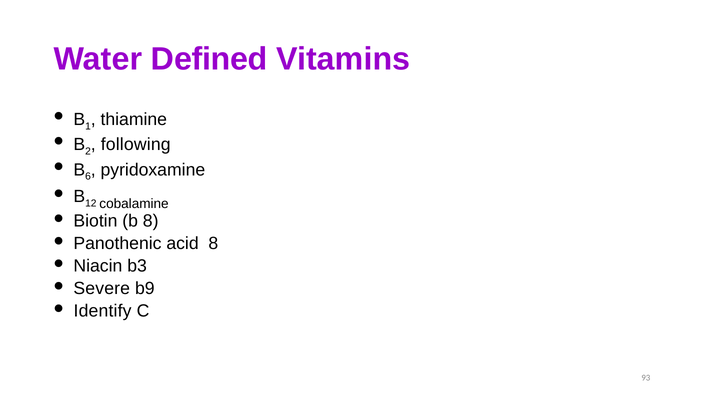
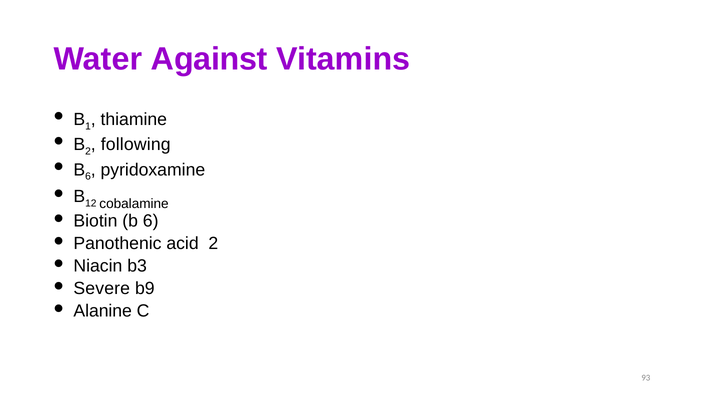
Defined: Defined -> Against
Biotin b 8: 8 -> 6
acid 8: 8 -> 2
Identify: Identify -> Alanine
